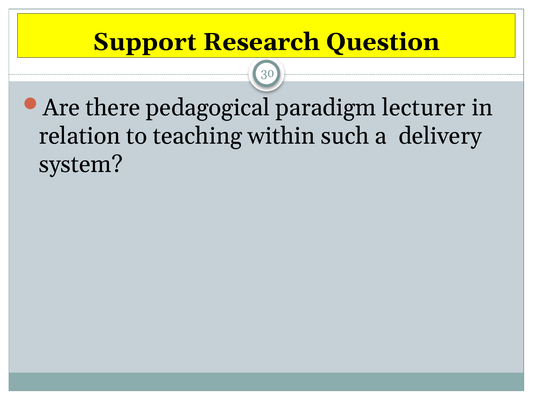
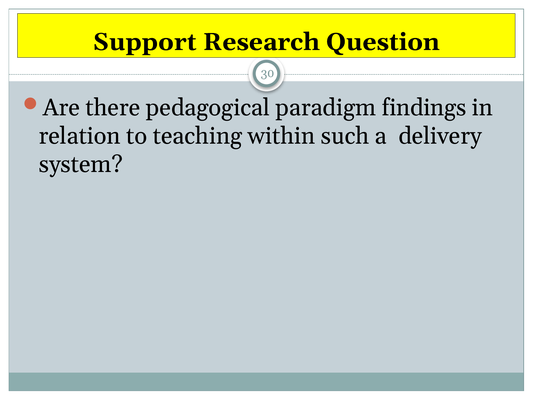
lecturer: lecturer -> findings
